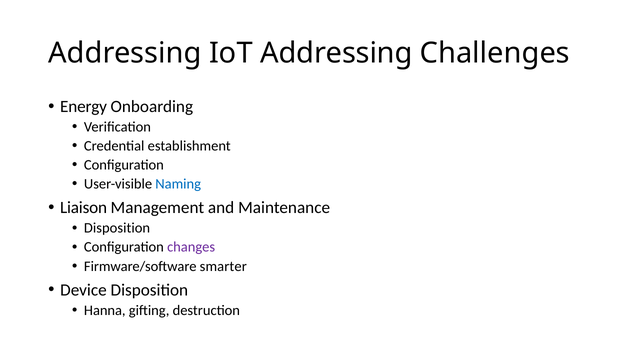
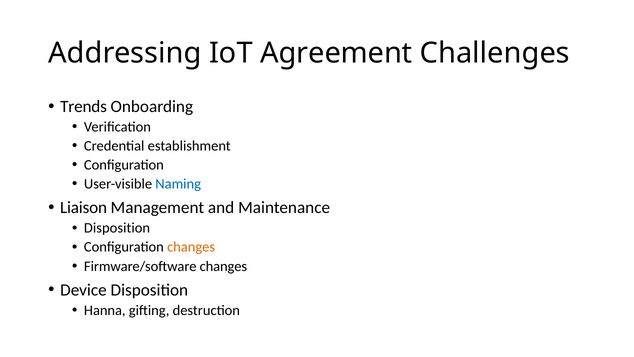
IoT Addressing: Addressing -> Agreement
Energy: Energy -> Trends
changes at (191, 247) colour: purple -> orange
Firmware/software smarter: smarter -> changes
